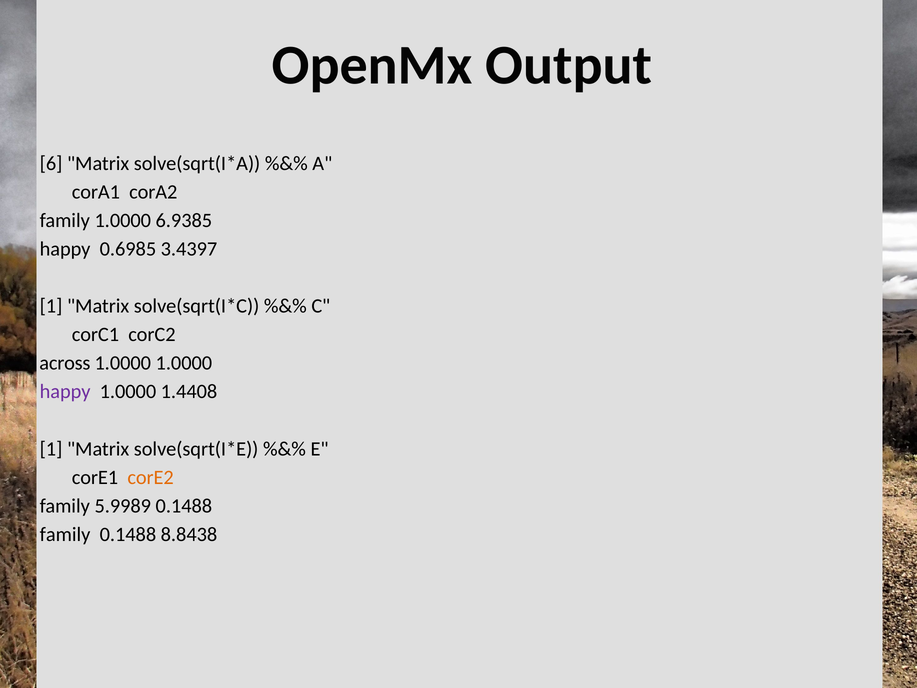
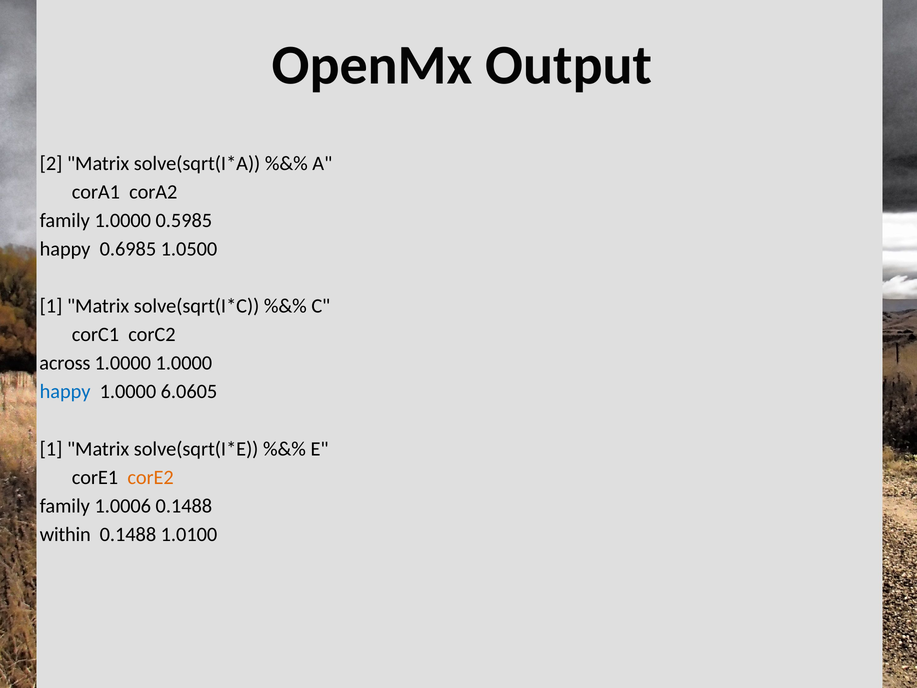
6: 6 -> 2
6.9385: 6.9385 -> 0.5985
3.4397: 3.4397 -> 1.0500
happy at (65, 392) colour: purple -> blue
1.4408: 1.4408 -> 6.0605
5.9989: 5.9989 -> 1.0006
family at (65, 534): family -> within
8.8438: 8.8438 -> 1.0100
